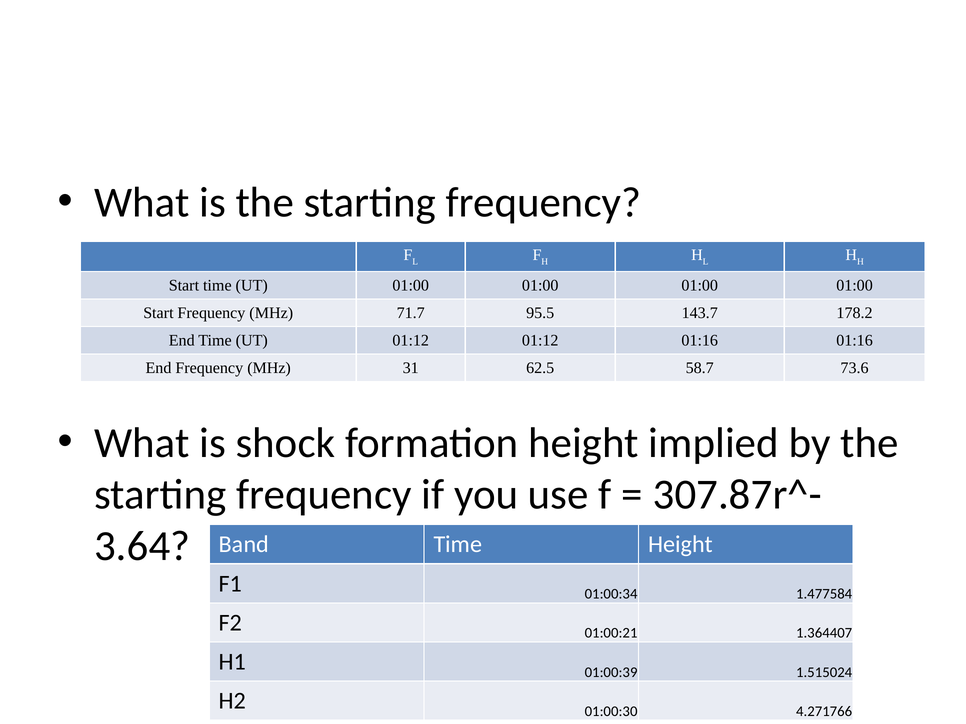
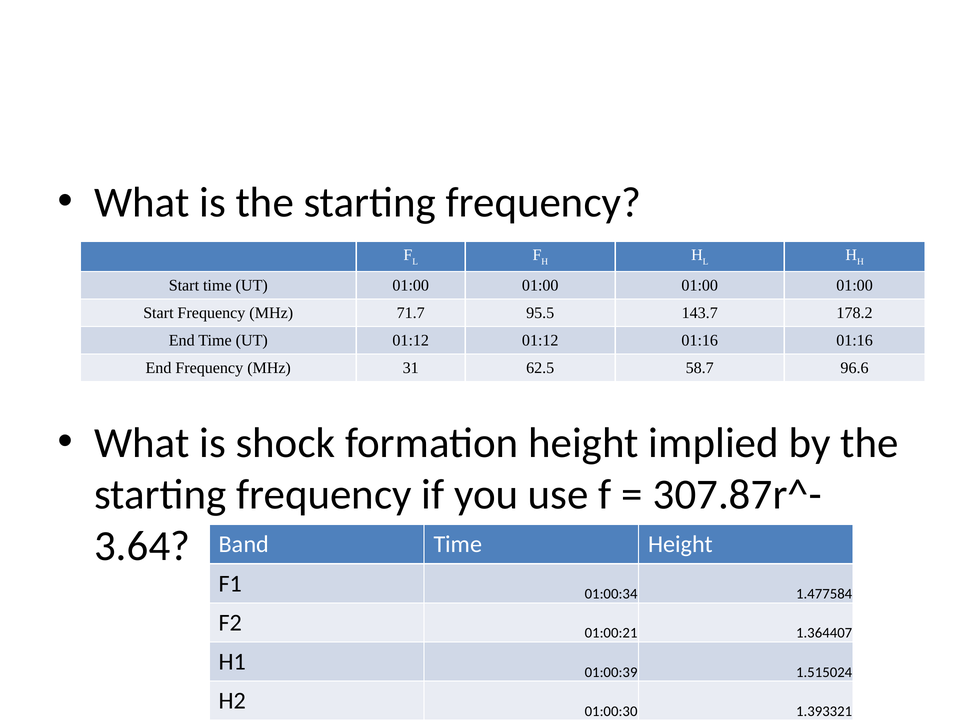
73.6: 73.6 -> 96.6
4.271766: 4.271766 -> 1.393321
